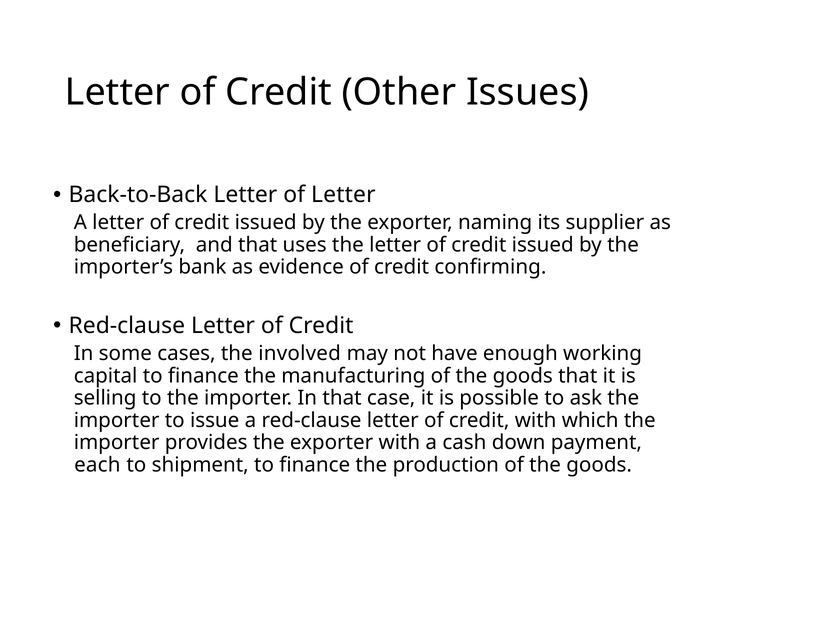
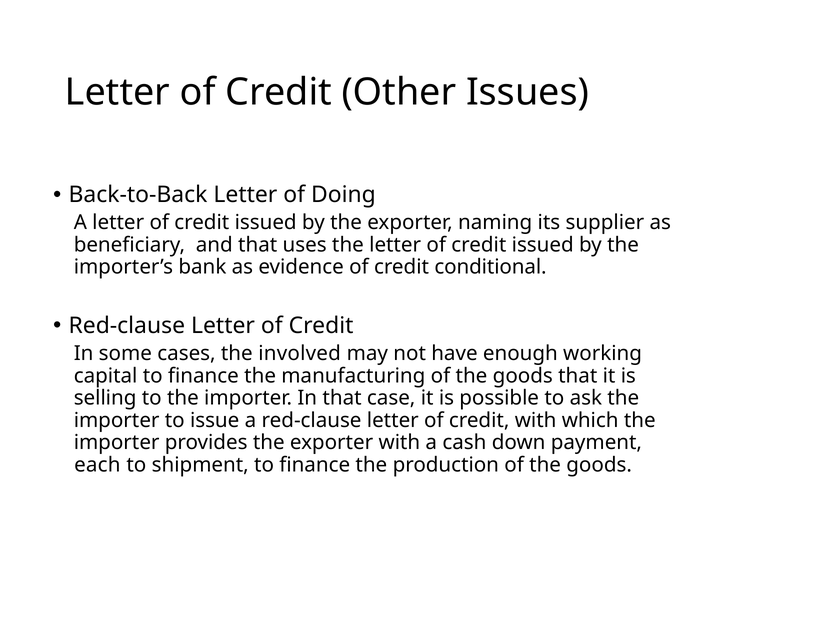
of Letter: Letter -> Doing
confirming: confirming -> conditional
